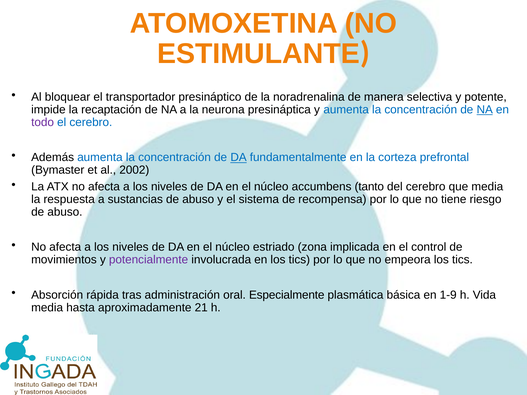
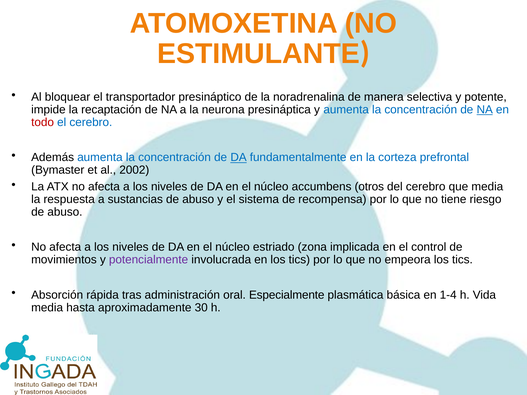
todo colour: purple -> red
tanto: tanto -> otros
1-9: 1-9 -> 1-4
21: 21 -> 30
